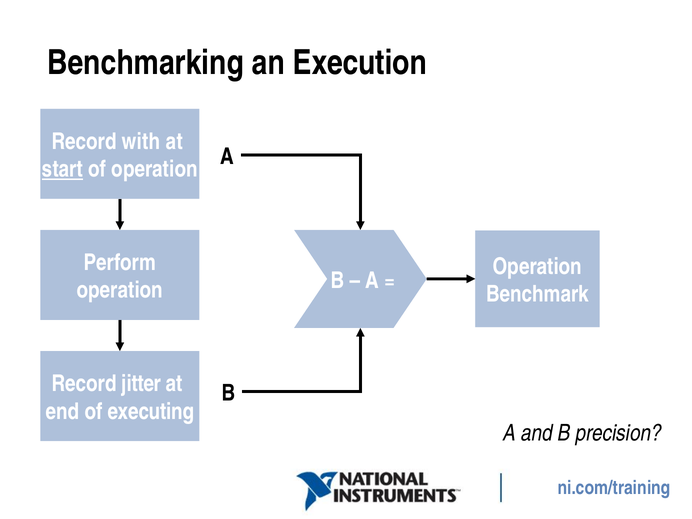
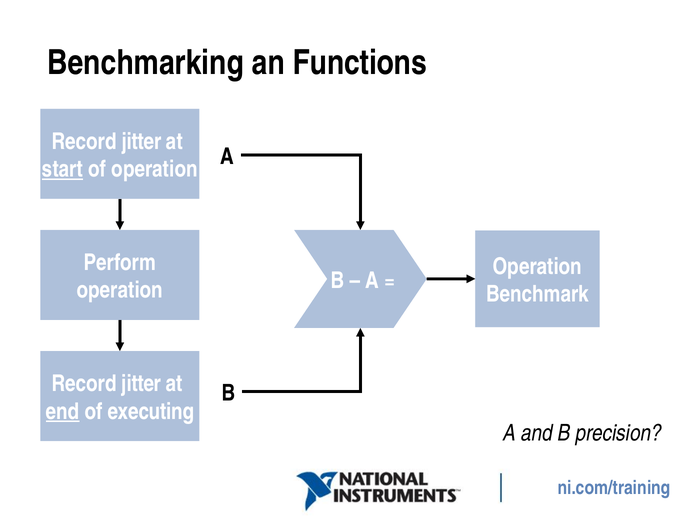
Execution: Execution -> Functions
with at (141, 142): with -> jitter
end underline: none -> present
